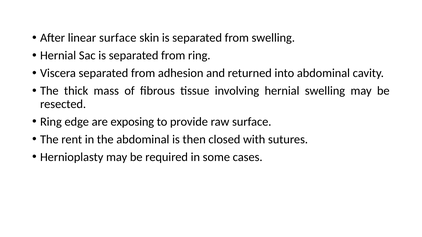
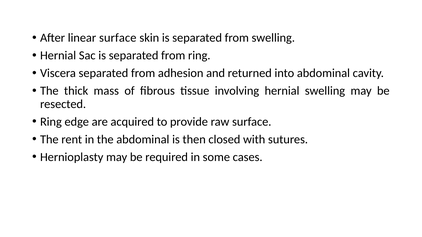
exposing: exposing -> acquired
